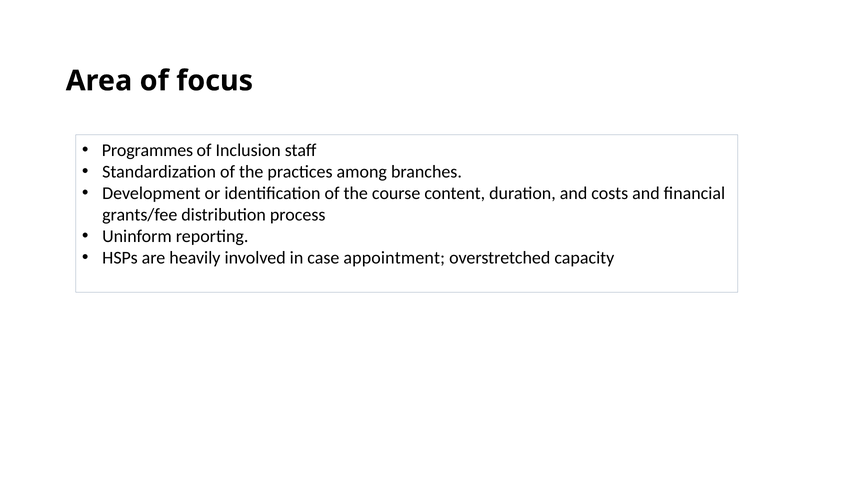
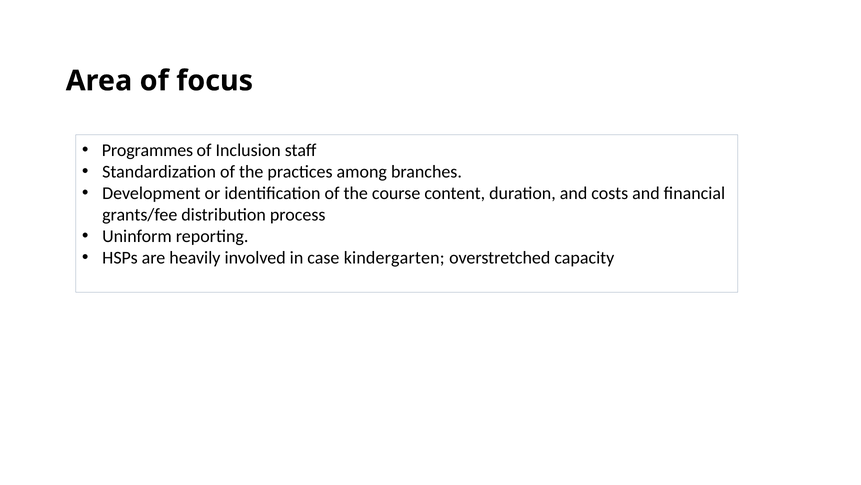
appointment: appointment -> kindergarten
